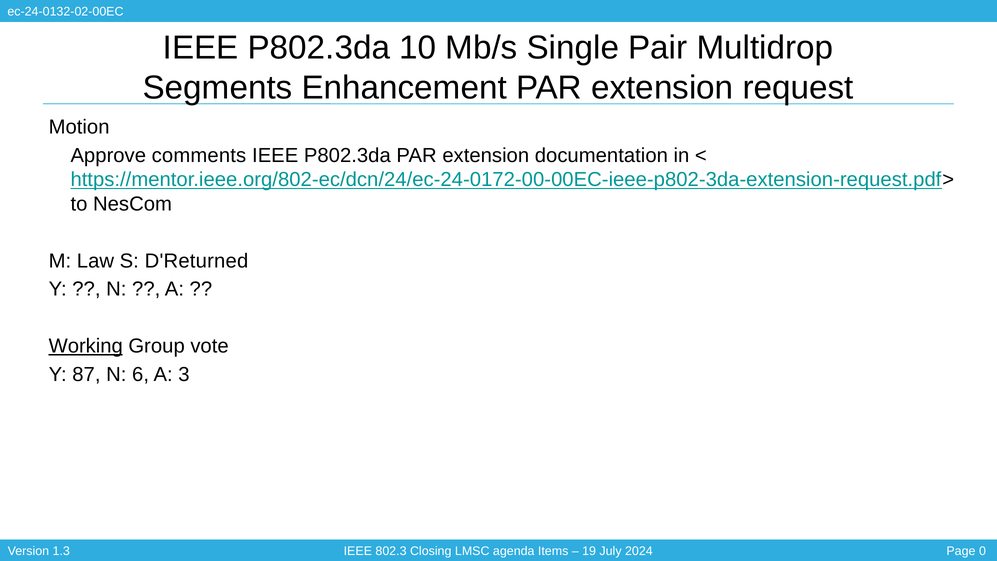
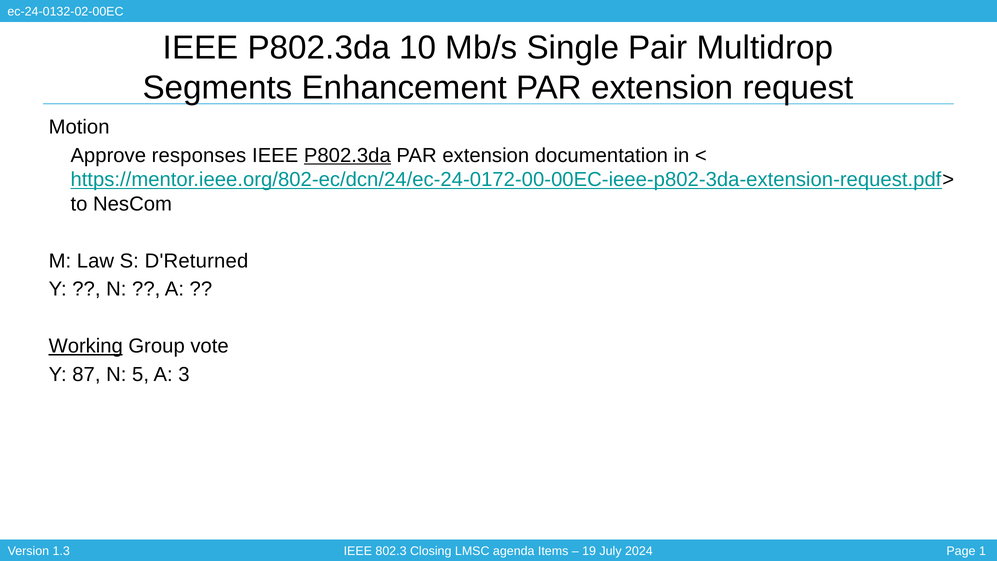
comments: comments -> responses
P802.3da at (347, 155) underline: none -> present
6: 6 -> 5
0: 0 -> 1
